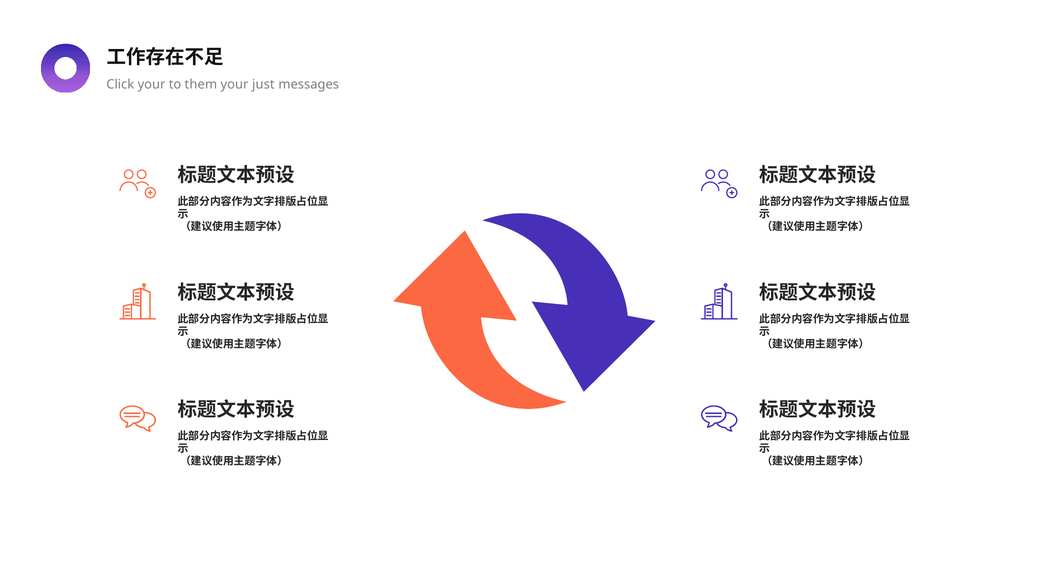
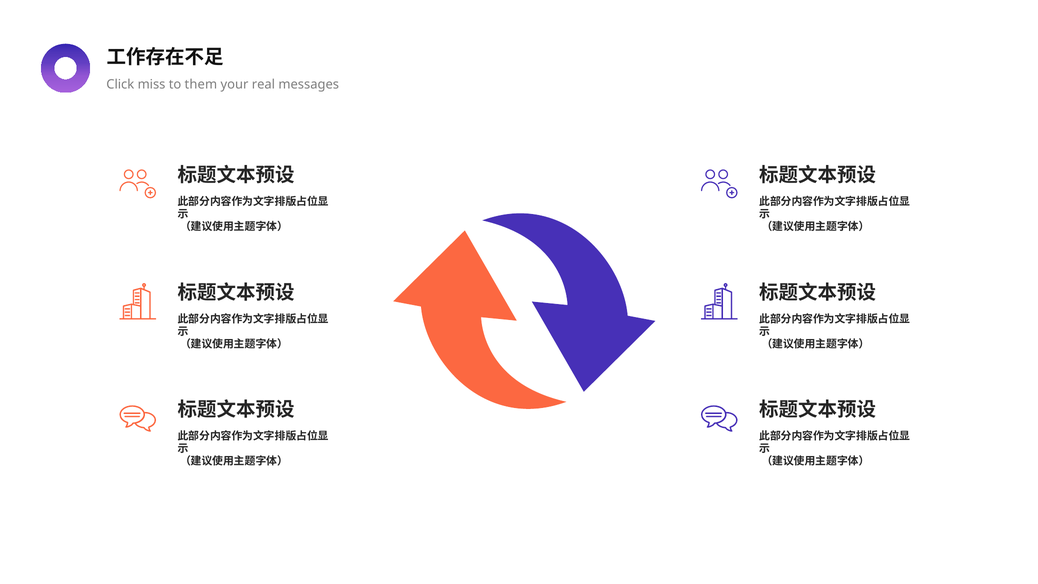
Click your: your -> miss
just: just -> real
